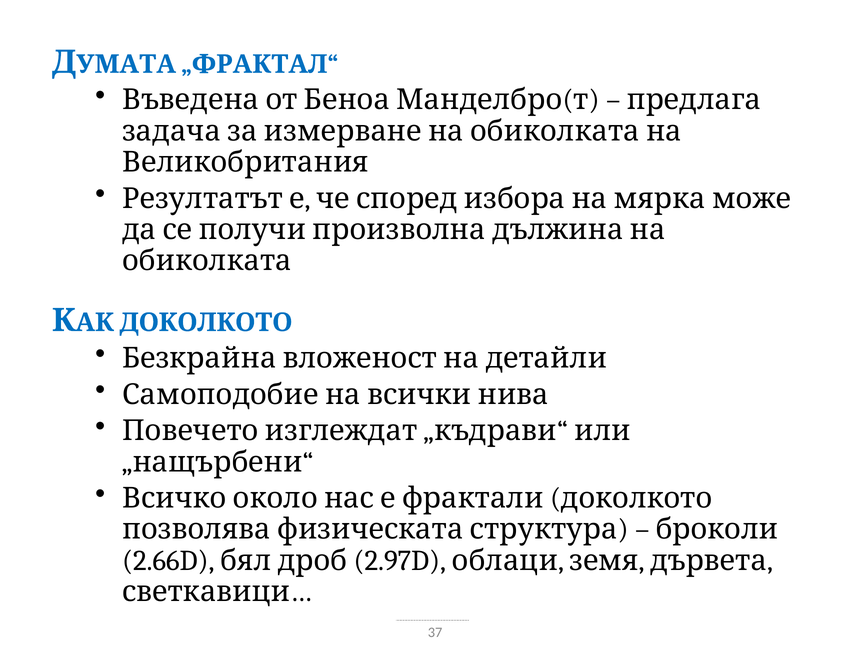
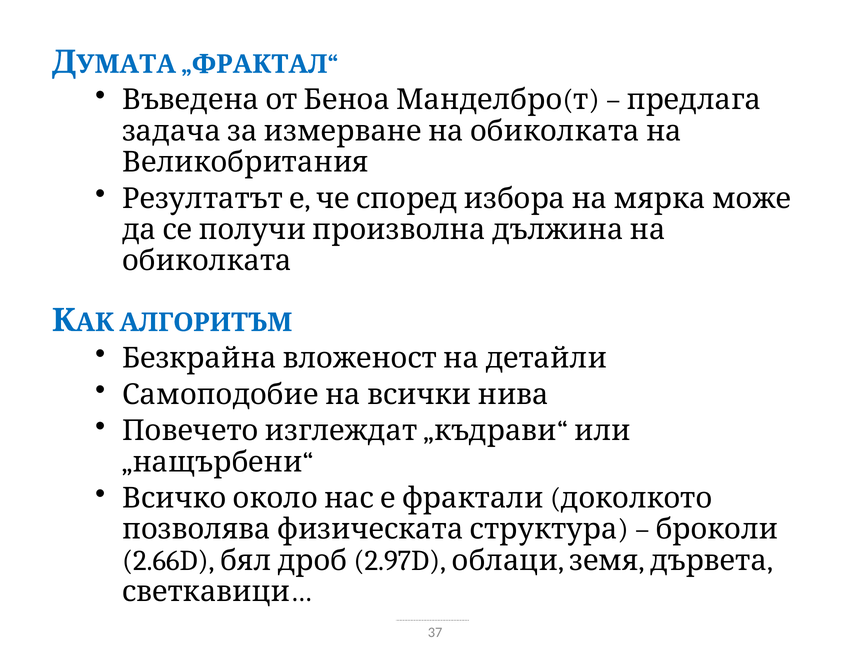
ДОКОЛКОТО at (206, 322): ДОКОЛКОТО -> АЛГОРИТЪМ
